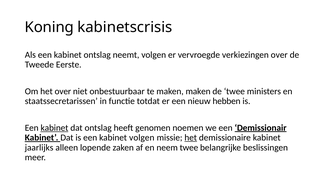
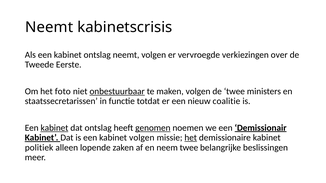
Koning at (49, 27): Koning -> Neemt
het over: over -> foto
onbestuurbaar underline: none -> present
maken maken: maken -> volgen
hebben: hebben -> coalitie
genomen underline: none -> present
jaarlijks: jaarlijks -> politiek
